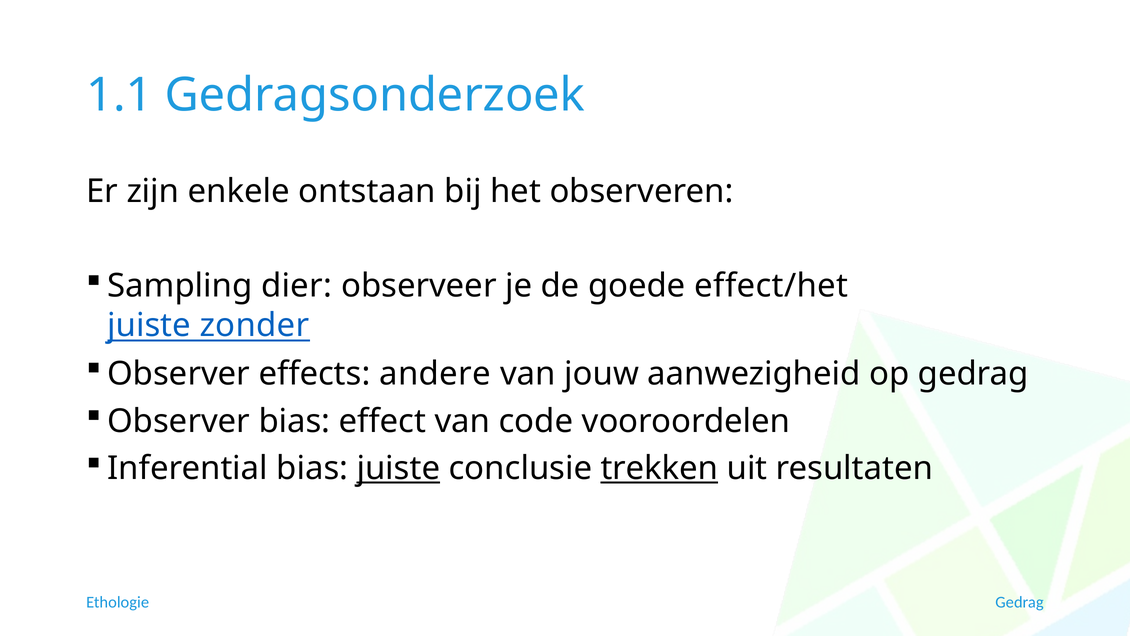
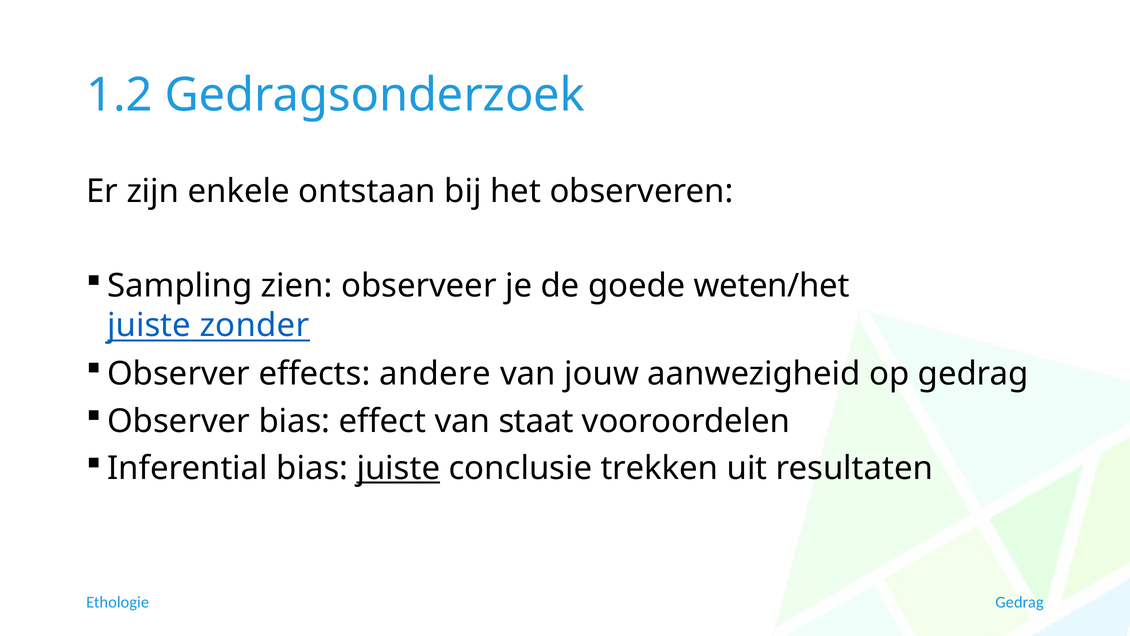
1.1: 1.1 -> 1.2
dier: dier -> zien
effect/het: effect/het -> weten/het
code: code -> staat
trekken underline: present -> none
